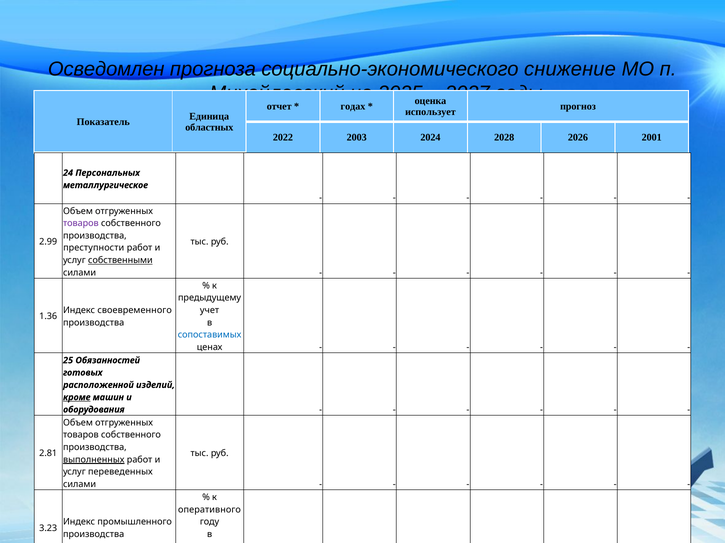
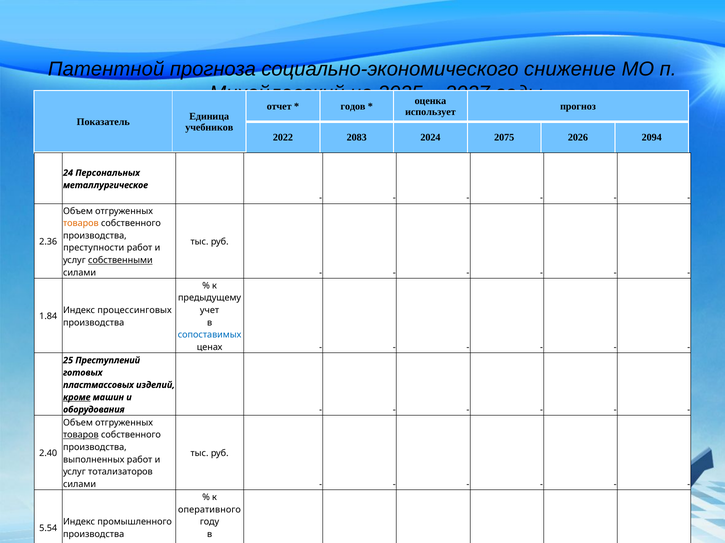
Осведомлен: Осведомлен -> Патентной
годах: годах -> годов
областных: областных -> учебников
2003: 2003 -> 2083
2028: 2028 -> 2075
2001: 2001 -> 2094
товаров at (81, 224) colour: purple -> orange
2.99: 2.99 -> 2.36
своевременного: своевременного -> процессинговых
1.36: 1.36 -> 1.84
Обязанностей: Обязанностей -> Преступлений
расположенной: расположенной -> пластмассовых
товаров at (81, 436) underline: none -> present
2.81: 2.81 -> 2.40
выполненных underline: present -> none
переведенных: переведенных -> тотализаторов
3.23: 3.23 -> 5.54
